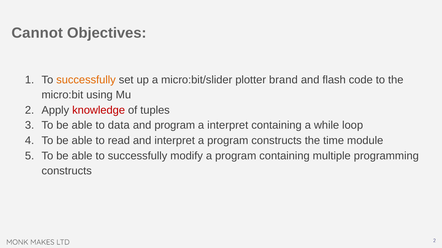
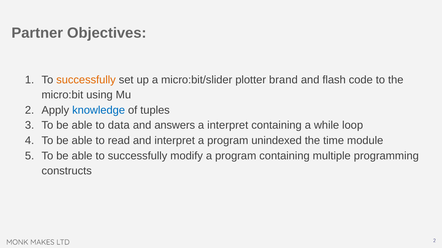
Cannot: Cannot -> Partner
knowledge colour: red -> blue
and program: program -> answers
program constructs: constructs -> unindexed
